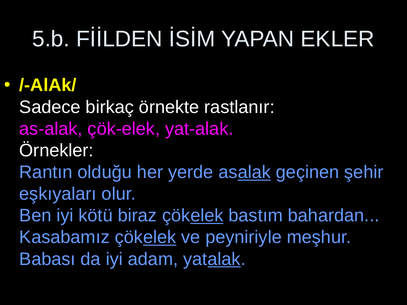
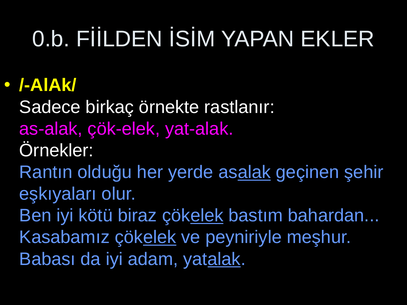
5.b: 5.b -> 0.b
